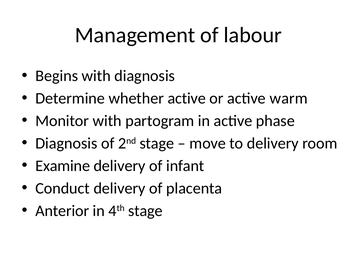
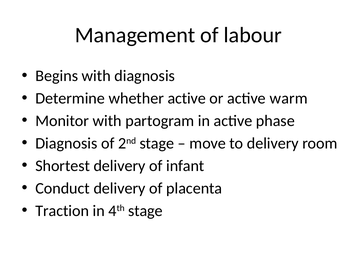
Examine: Examine -> Shortest
Anterior: Anterior -> Traction
